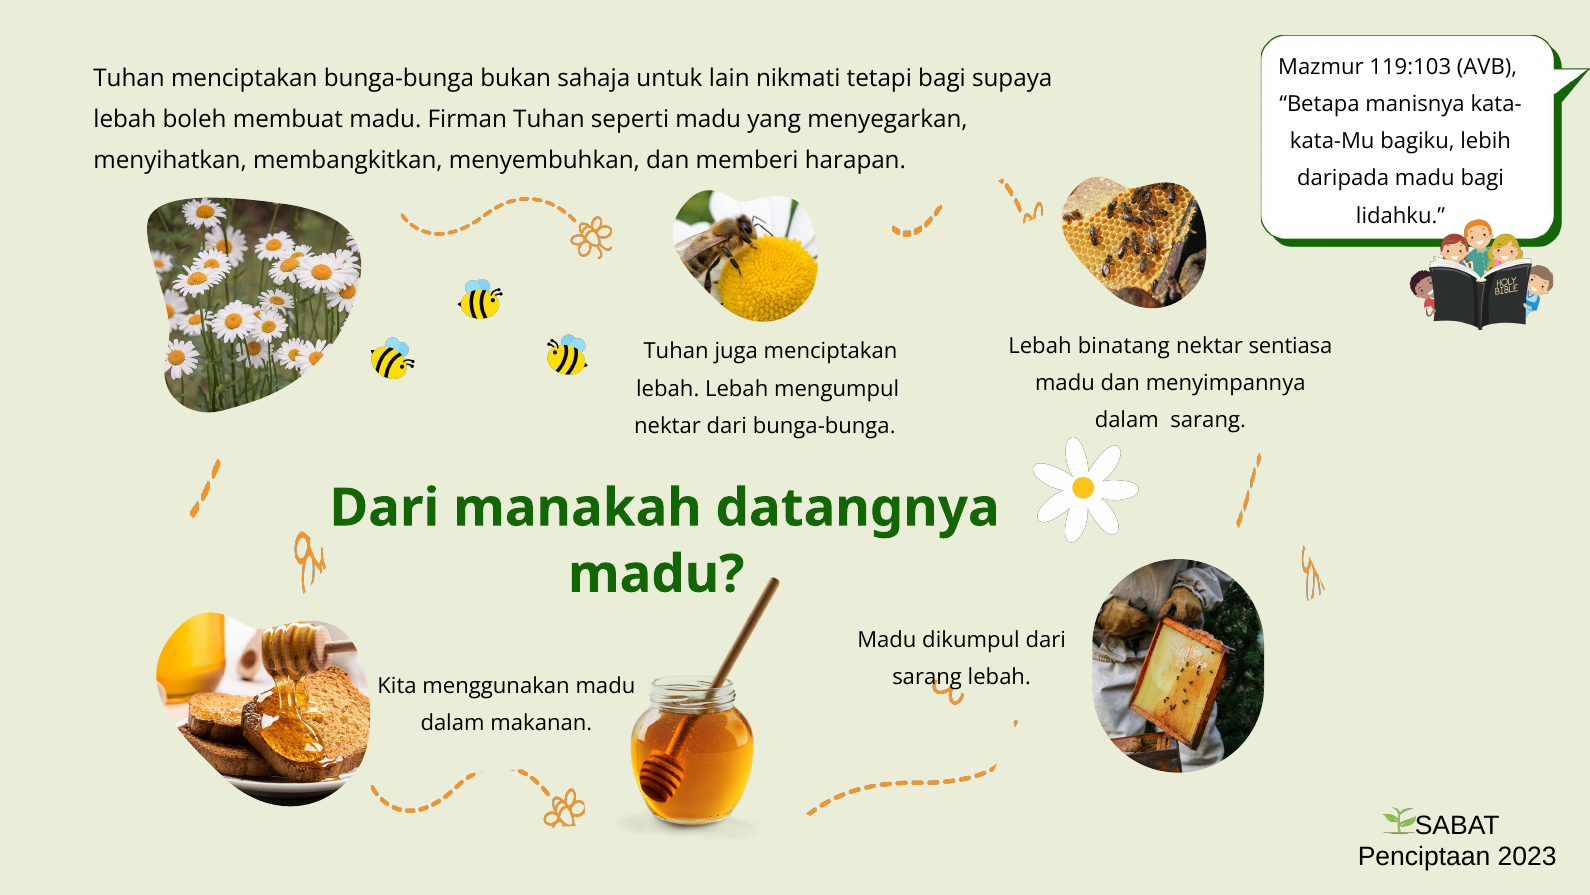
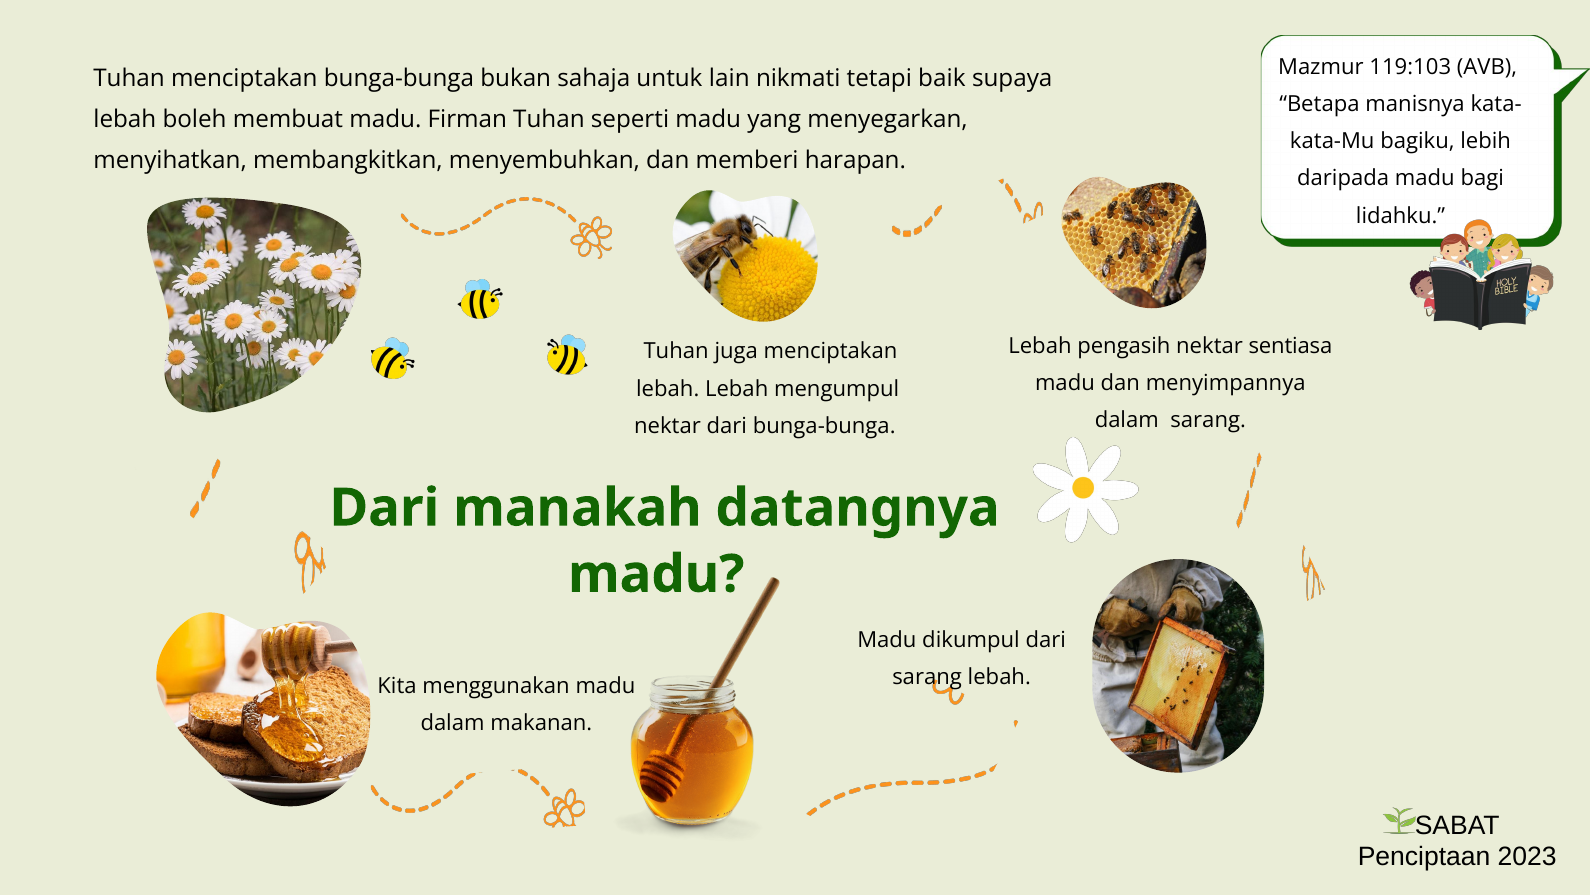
tetapi bagi: bagi -> baik
binatang: binatang -> pengasih
